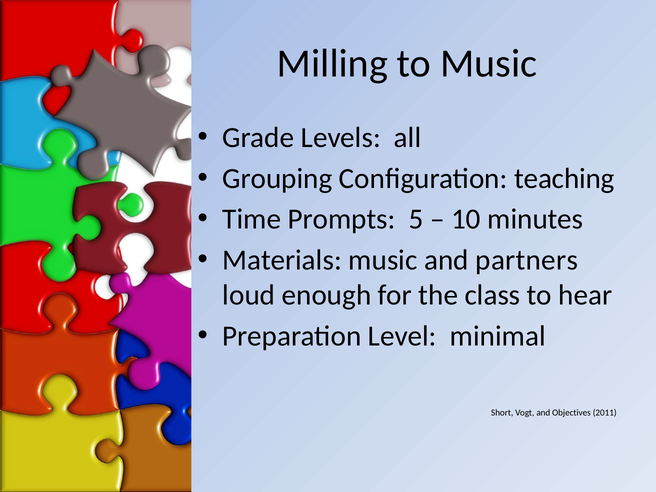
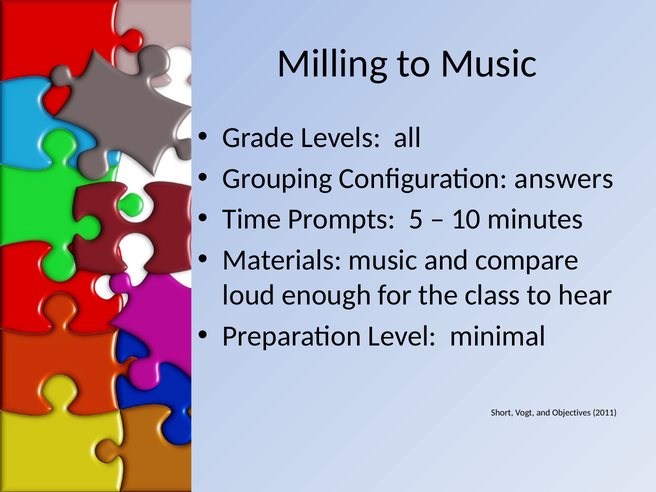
teaching: teaching -> answers
partners: partners -> compare
